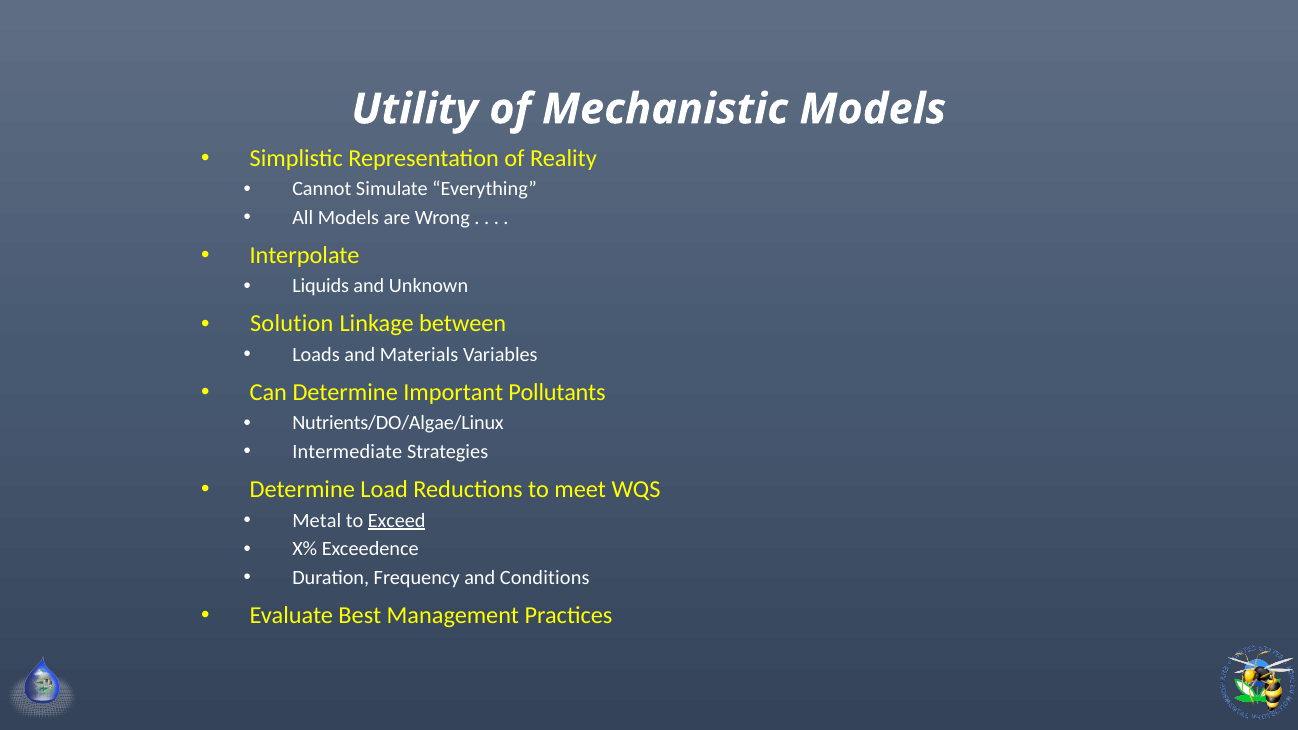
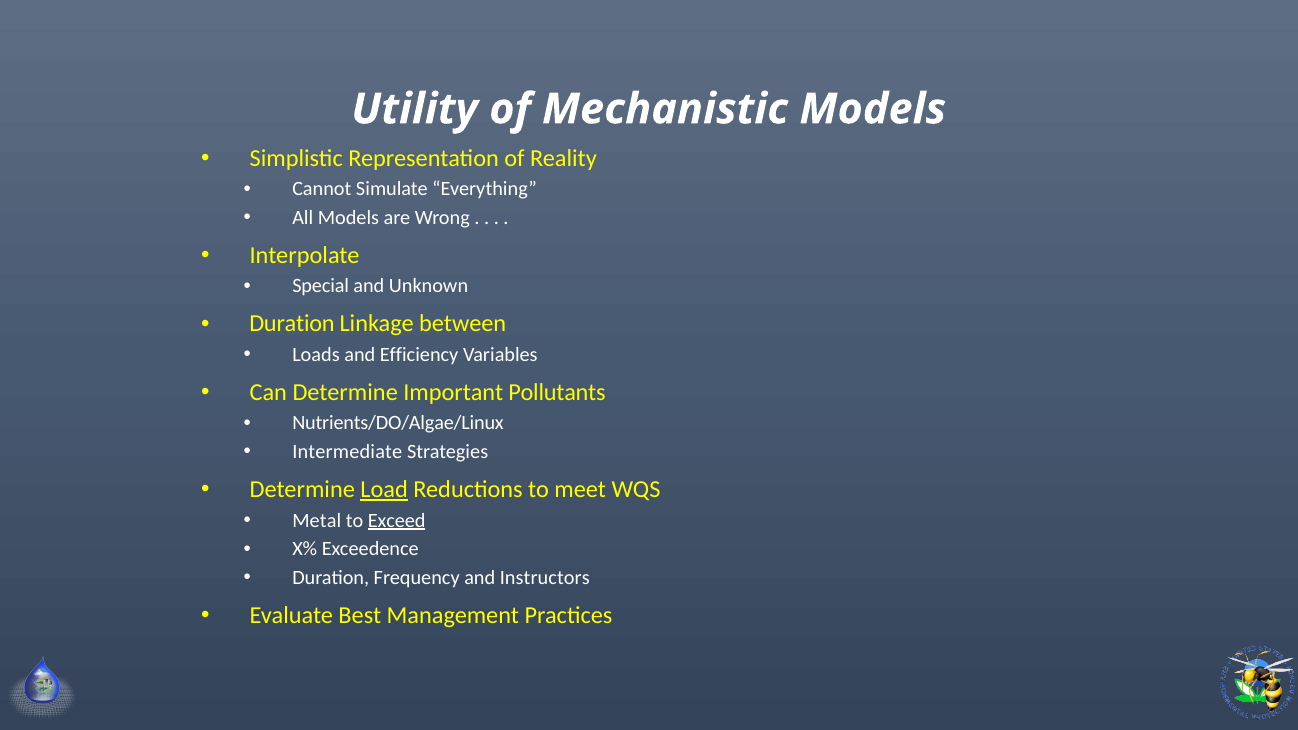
Liquids: Liquids -> Special
Solution at (292, 324): Solution -> Duration
Materials: Materials -> Efficiency
Load underline: none -> present
Conditions: Conditions -> Instructors
